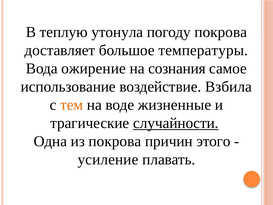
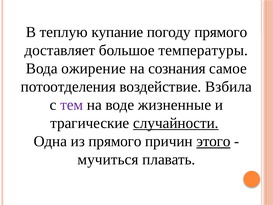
утонула: утонула -> купание
погоду покрова: покрова -> прямого
использование: использование -> потоотделения
тем colour: orange -> purple
из покрова: покрова -> прямого
этого underline: none -> present
усиление: усиление -> мучиться
